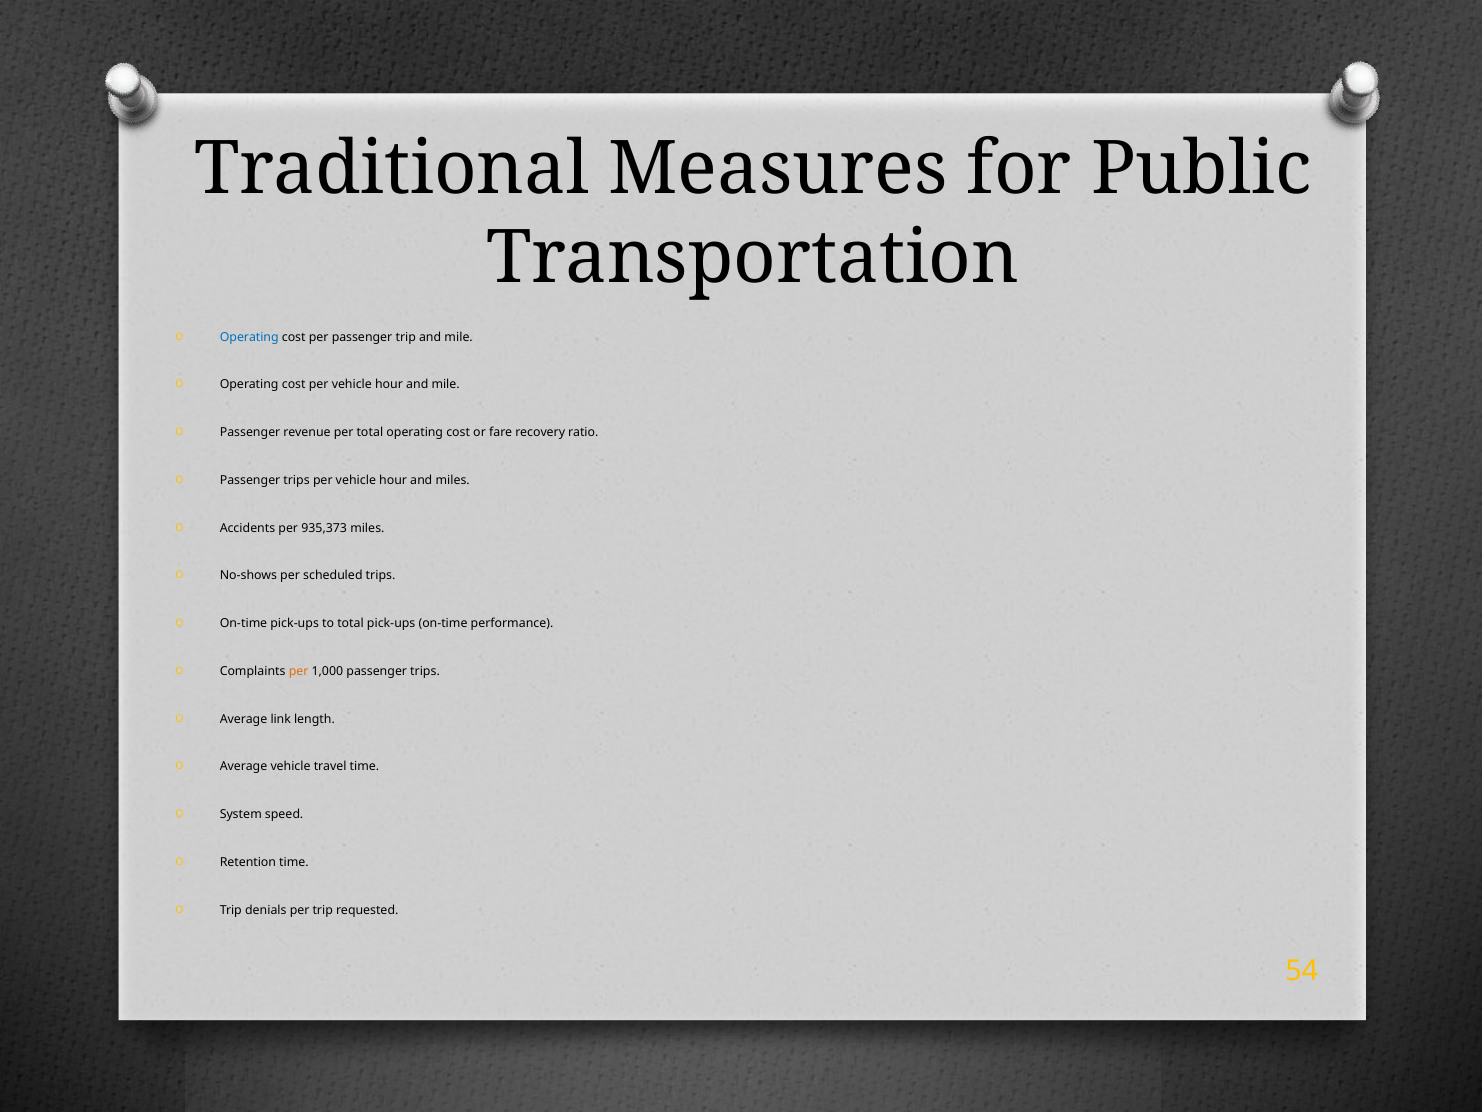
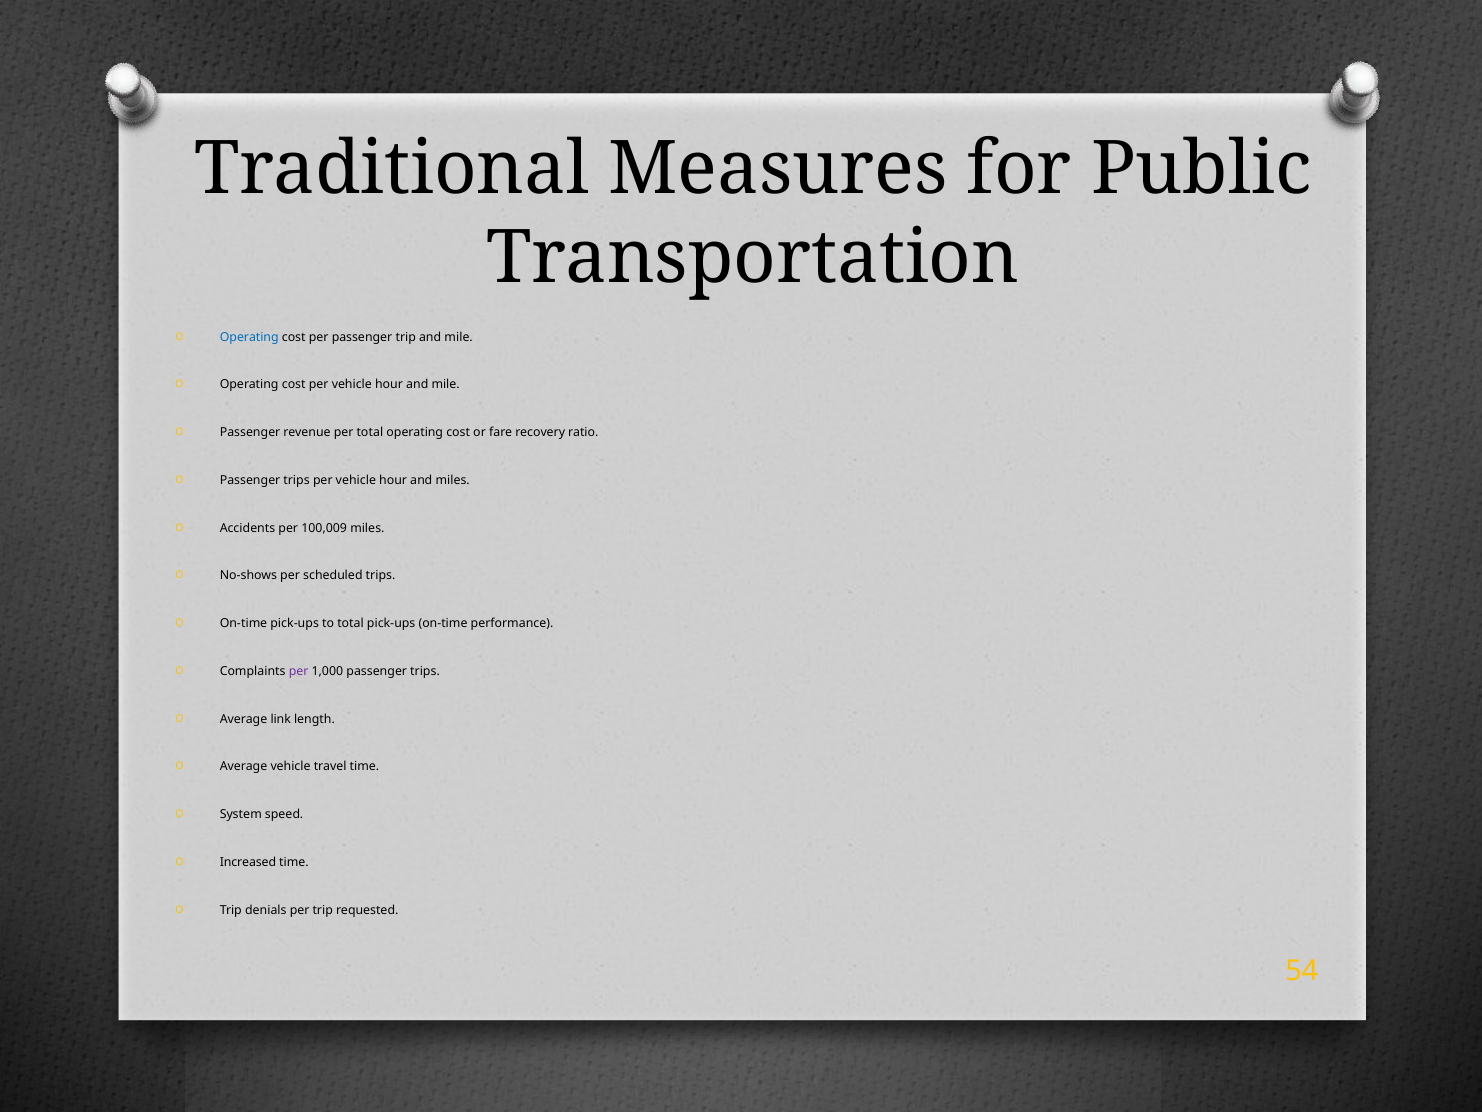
935,373: 935,373 -> 100,009
per at (299, 671) colour: orange -> purple
Retention: Retention -> Increased
